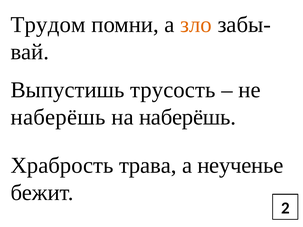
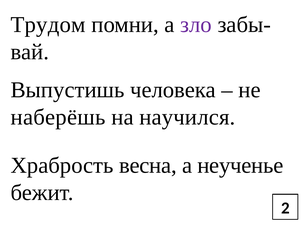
зло colour: orange -> purple
трусость: трусость -> человека
на наберёшь: наберёшь -> научился
трава: трава -> весна
